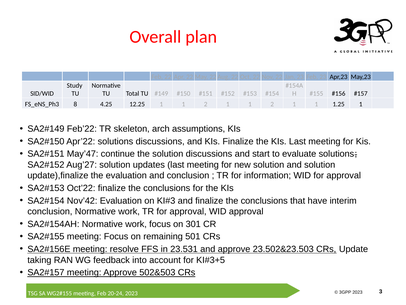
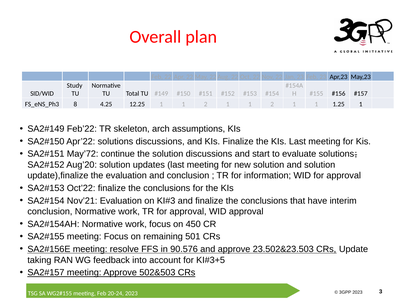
May’47: May’47 -> May’72
Aug’27: Aug’27 -> Aug’20
Nov’42: Nov’42 -> Nov’21
301: 301 -> 450
23.531: 23.531 -> 90.576
